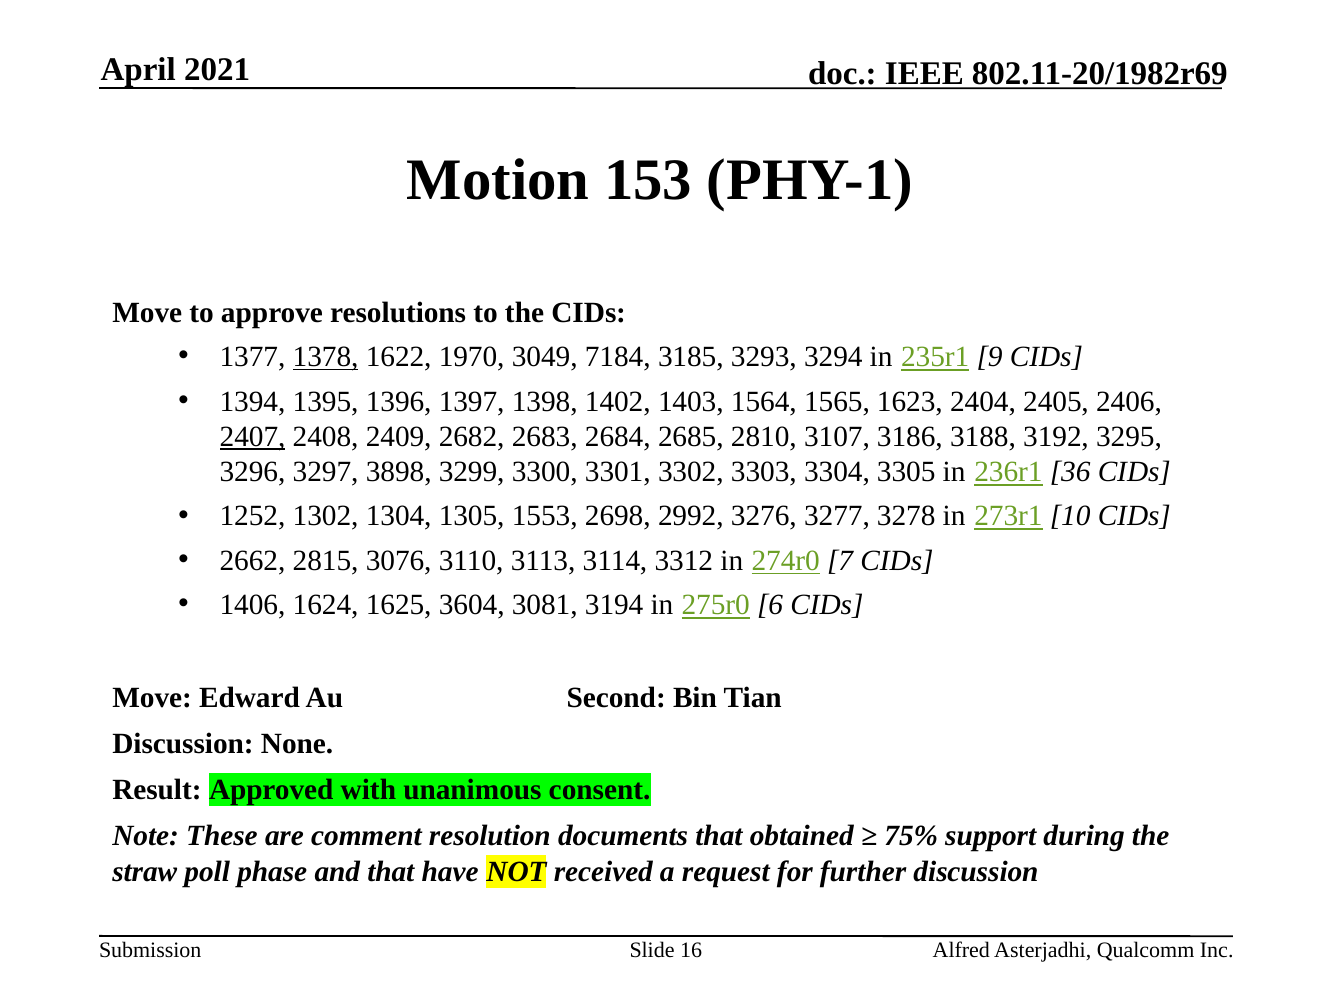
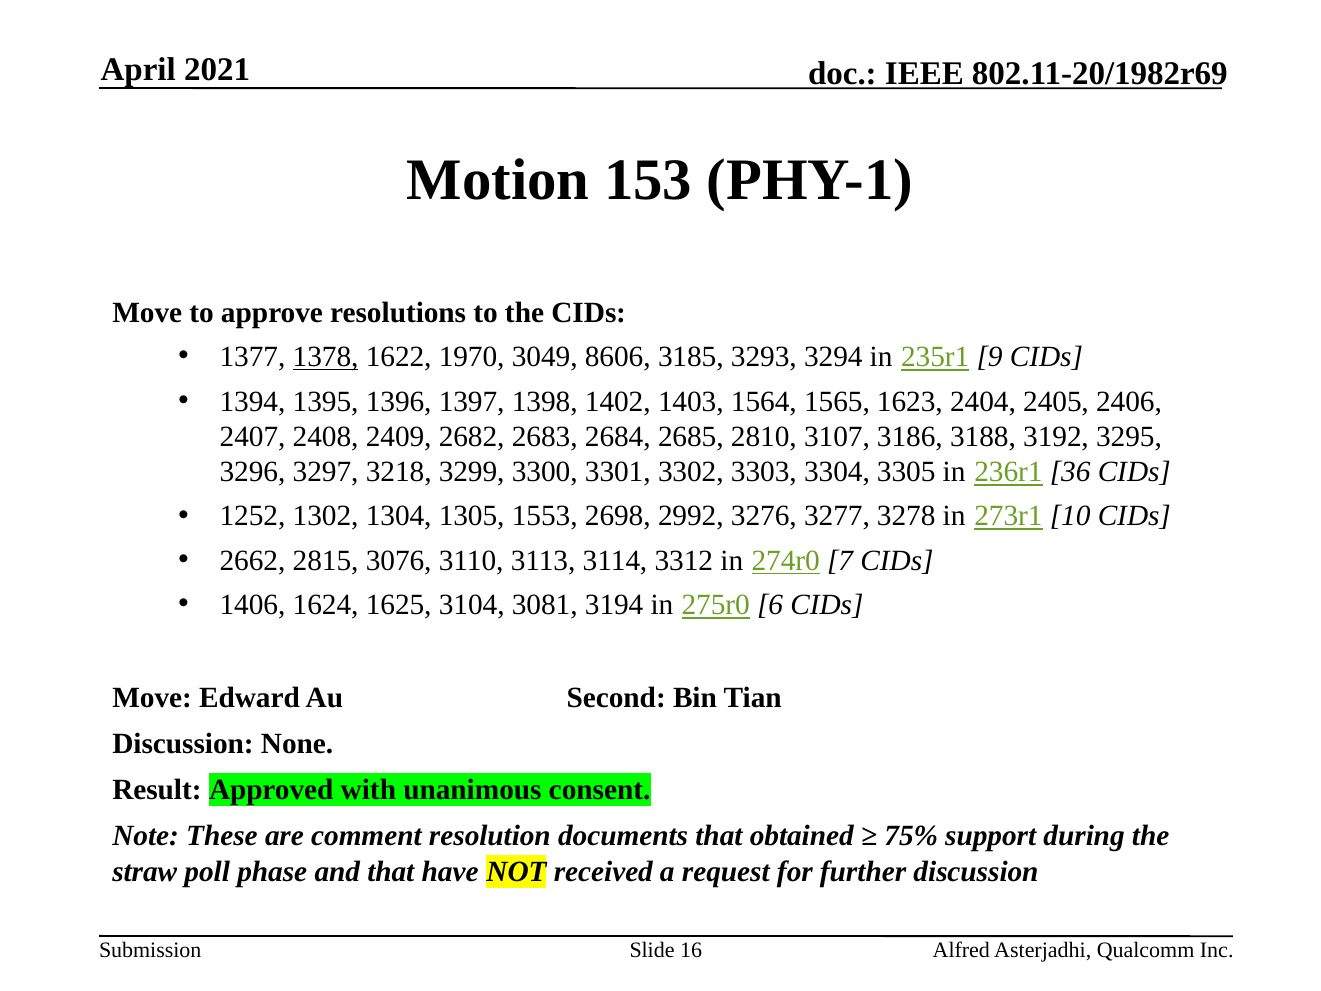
7184: 7184 -> 8606
2407 underline: present -> none
3898: 3898 -> 3218
3604: 3604 -> 3104
